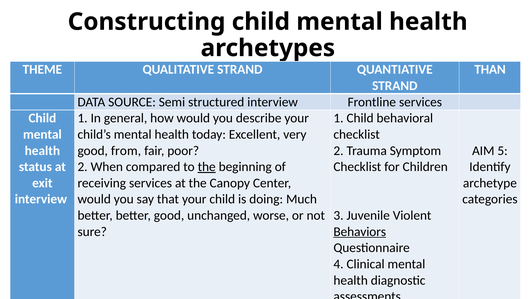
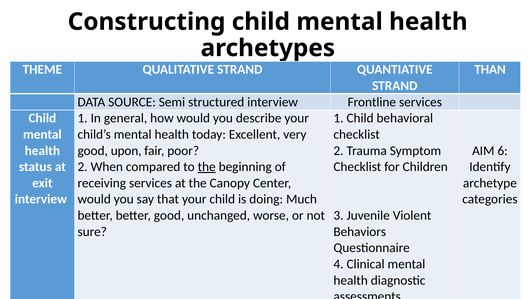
from: from -> upon
5: 5 -> 6
Behaviors underline: present -> none
